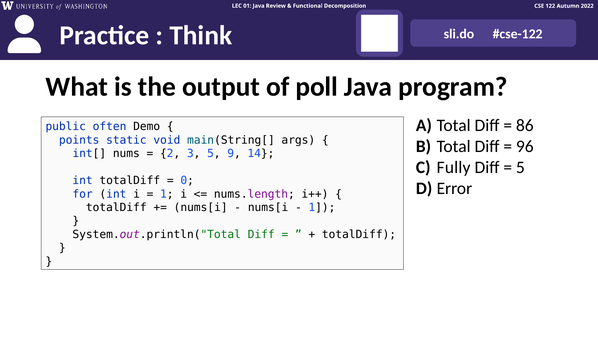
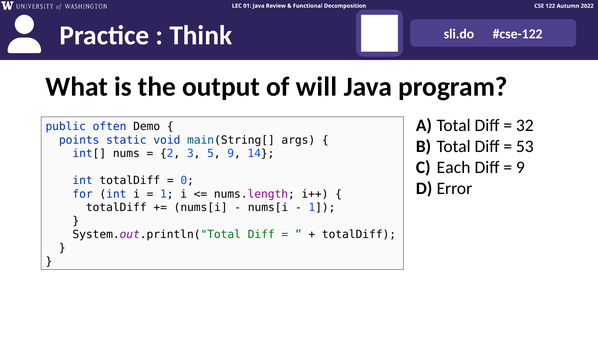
poll: poll -> will
86: 86 -> 32
96: 96 -> 53
Fully: Fully -> Each
5 at (520, 167): 5 -> 9
